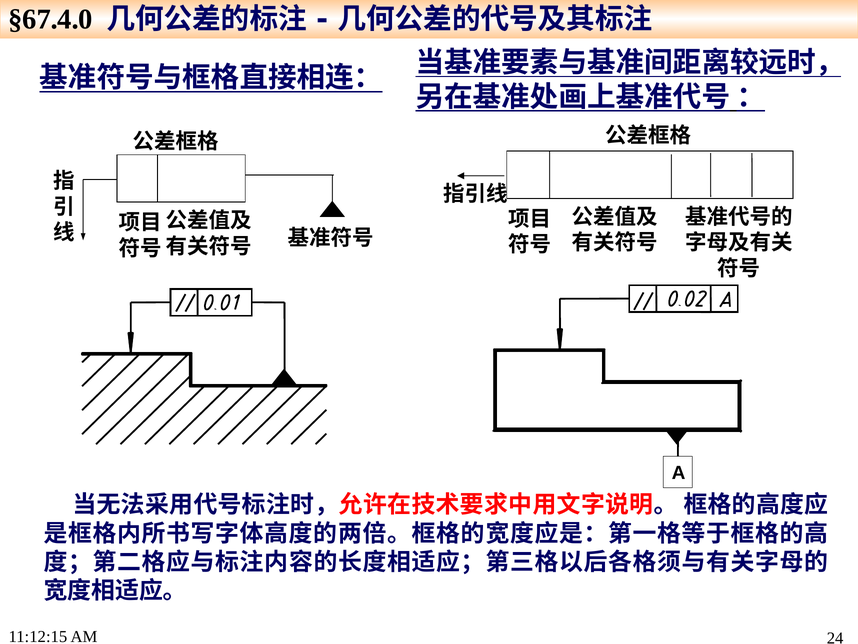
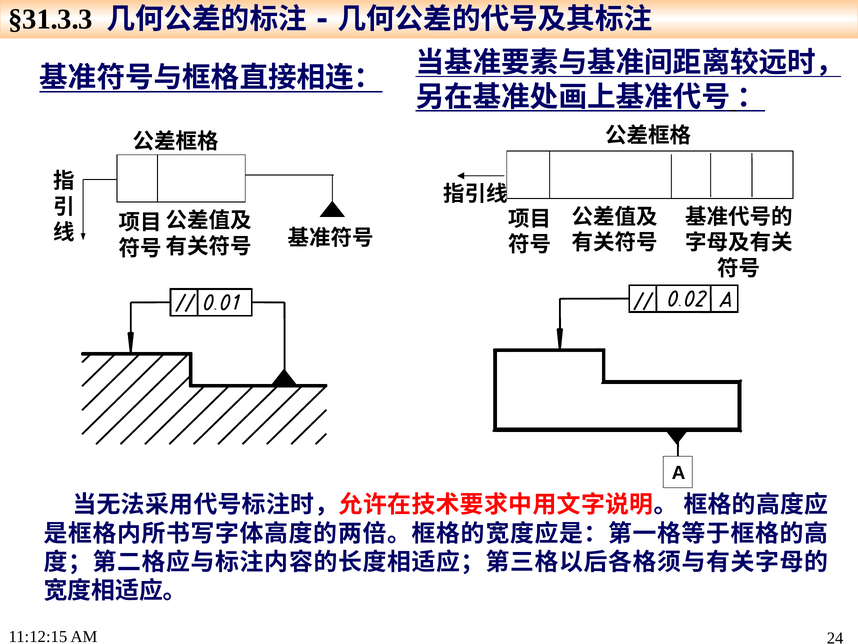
§67.4.0: §67.4.0 -> §31.3.3
